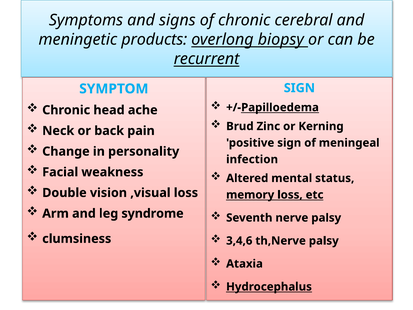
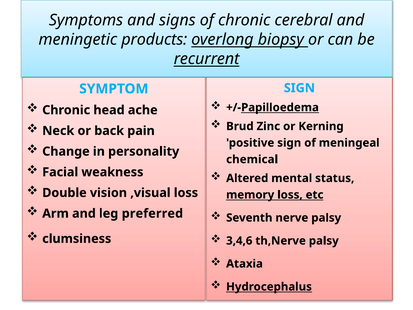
infection: infection -> chemical
syndrome: syndrome -> preferred
